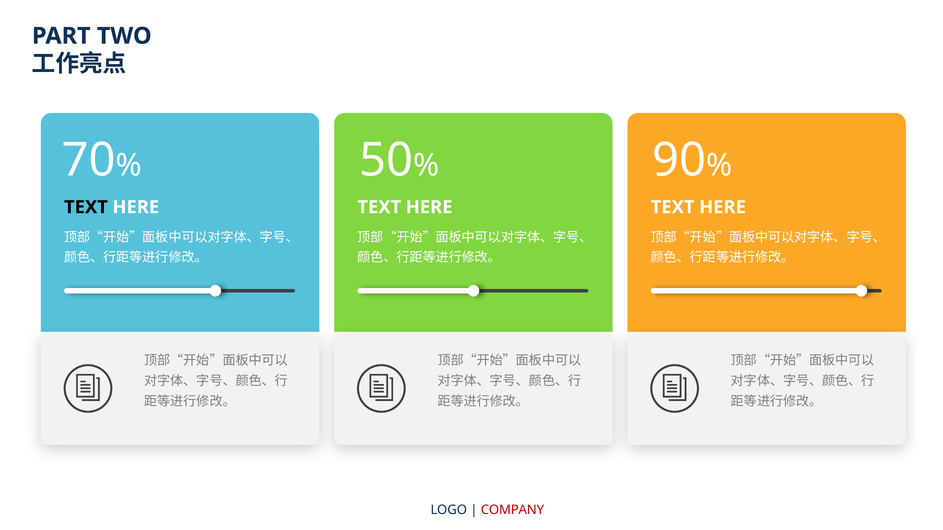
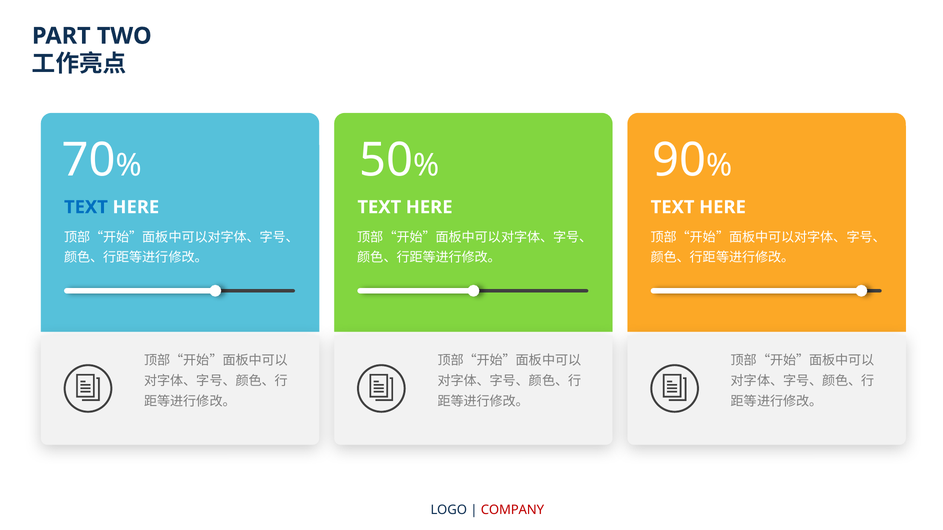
TEXT at (86, 207) colour: black -> blue
